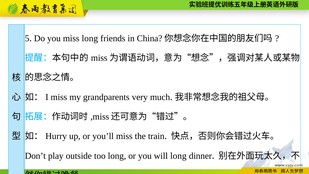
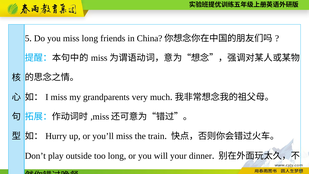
will long: long -> your
